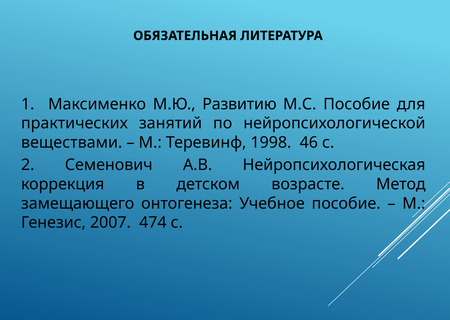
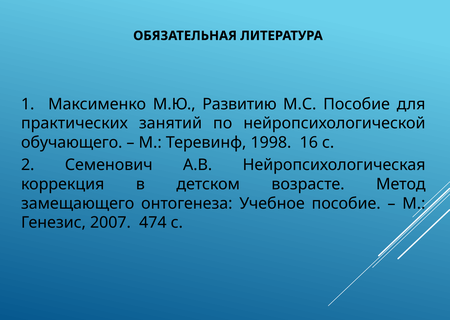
веществами: веществами -> обучающего
46: 46 -> 16
